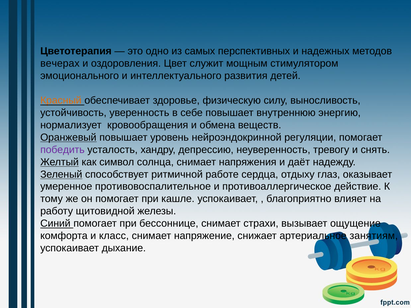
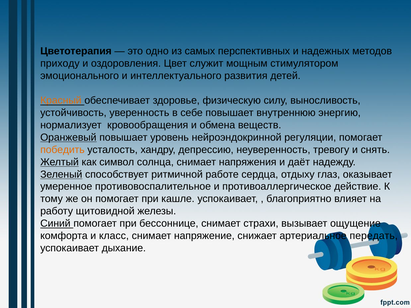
вечерах: вечерах -> приходу
победить colour: purple -> orange
занятиям: занятиям -> передать
